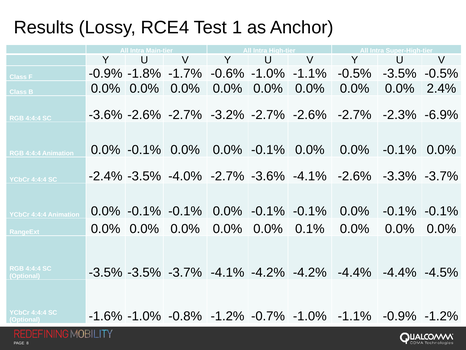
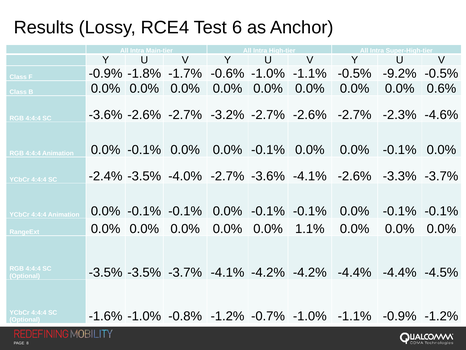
1: 1 -> 6
-0.5% -3.5%: -3.5% -> -9.2%
2.4%: 2.4% -> 0.6%
-6.9%: -6.9% -> -4.6%
0.1%: 0.1% -> 1.1%
